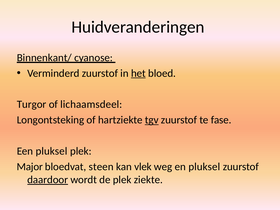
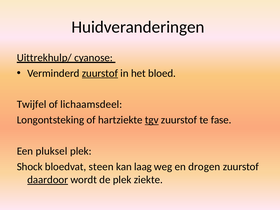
Binnenkant/: Binnenkant/ -> Uittrekhulp/
zuurstof at (100, 73) underline: none -> present
het underline: present -> none
Turgor: Turgor -> Twijfel
Major: Major -> Shock
vlek: vlek -> laag
en pluksel: pluksel -> drogen
